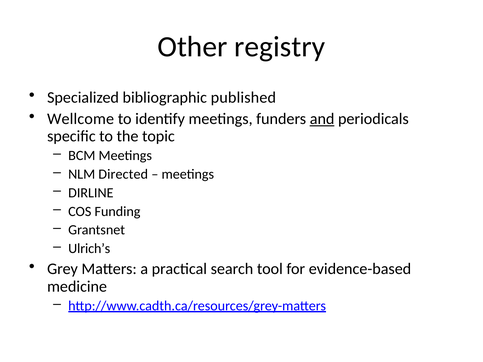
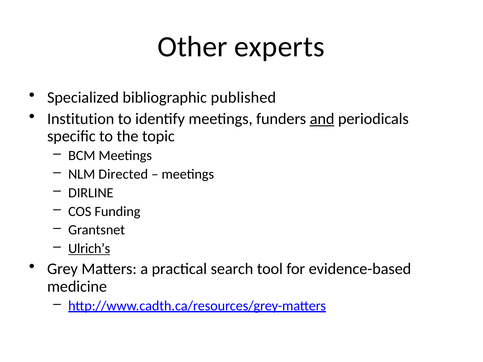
registry: registry -> experts
Wellcome: Wellcome -> Institution
Ulrich’s underline: none -> present
